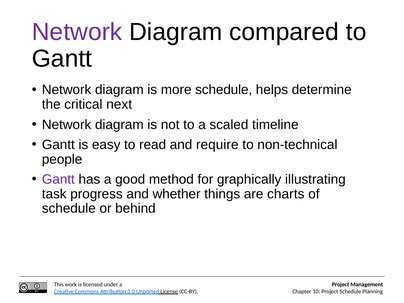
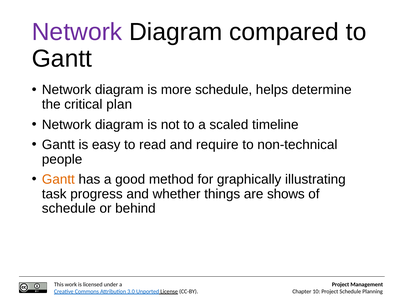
next: next -> plan
Gantt at (58, 179) colour: purple -> orange
charts: charts -> shows
